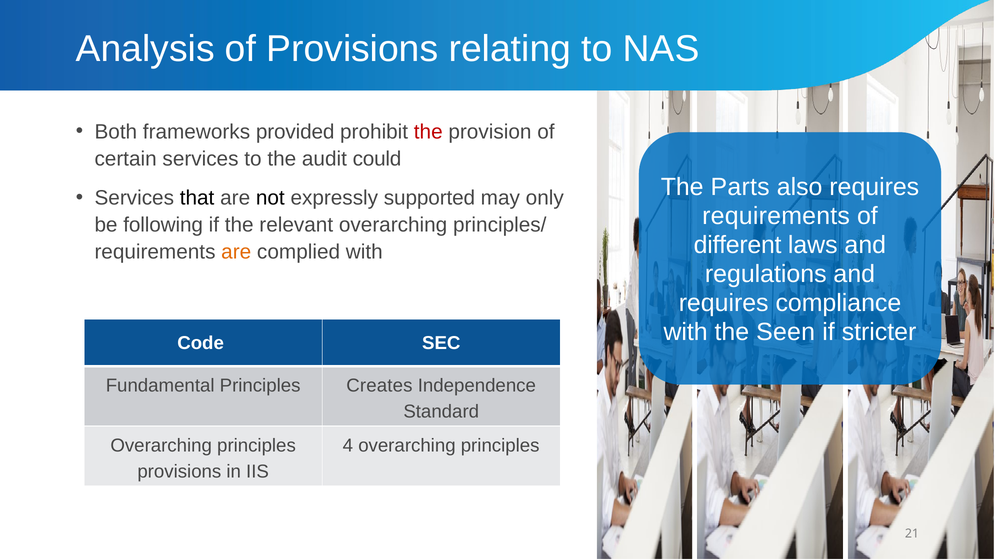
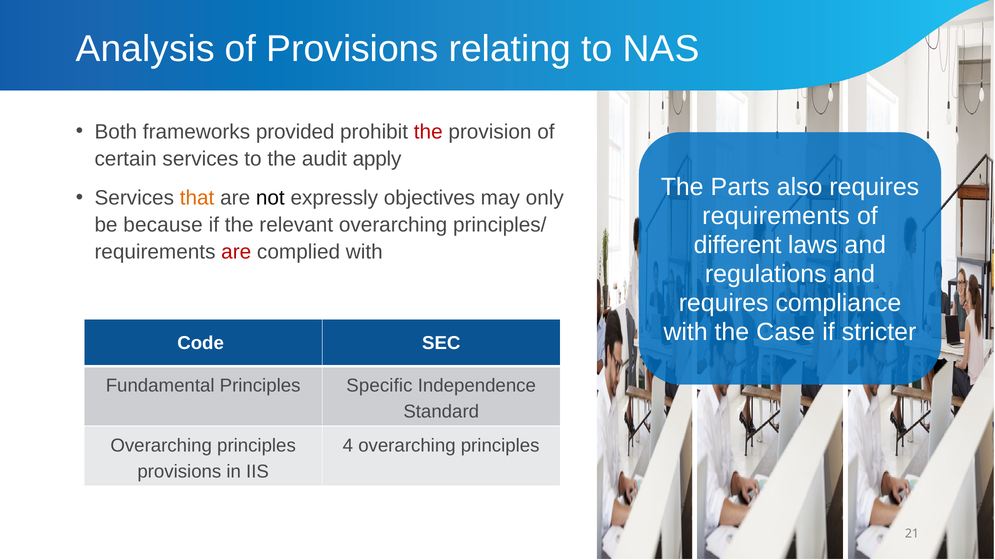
could: could -> apply
that colour: black -> orange
supported: supported -> objectives
following: following -> because
are at (236, 252) colour: orange -> red
Seen: Seen -> Case
Creates: Creates -> Specific
